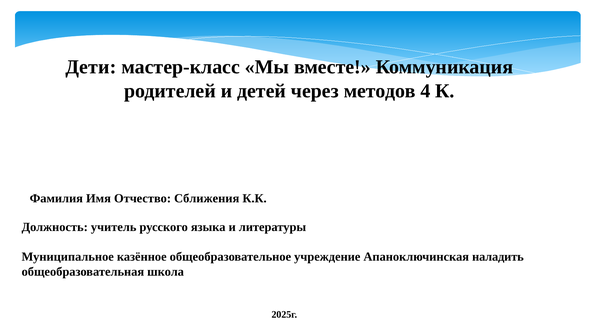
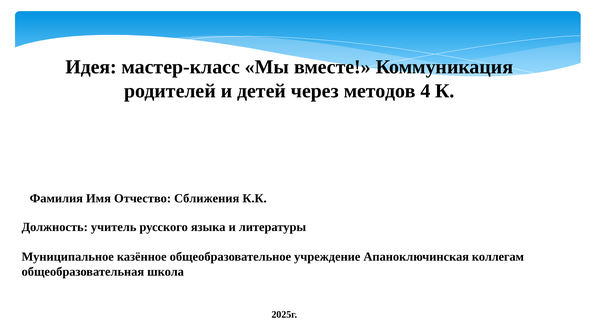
Дети: Дети -> Идея
наладить: наладить -> коллегам
